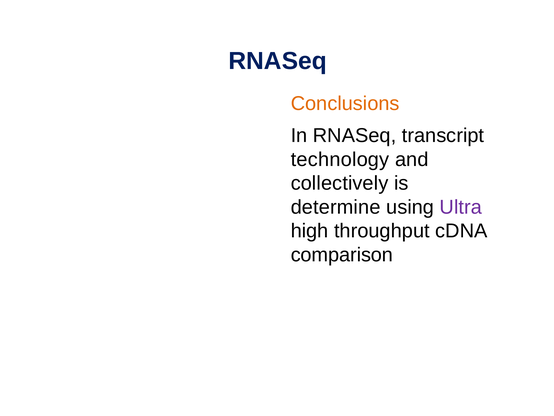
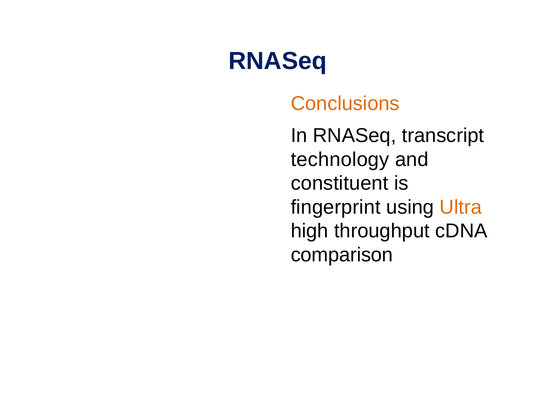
collectively: collectively -> constituent
determine: determine -> fingerprint
Ultra colour: purple -> orange
